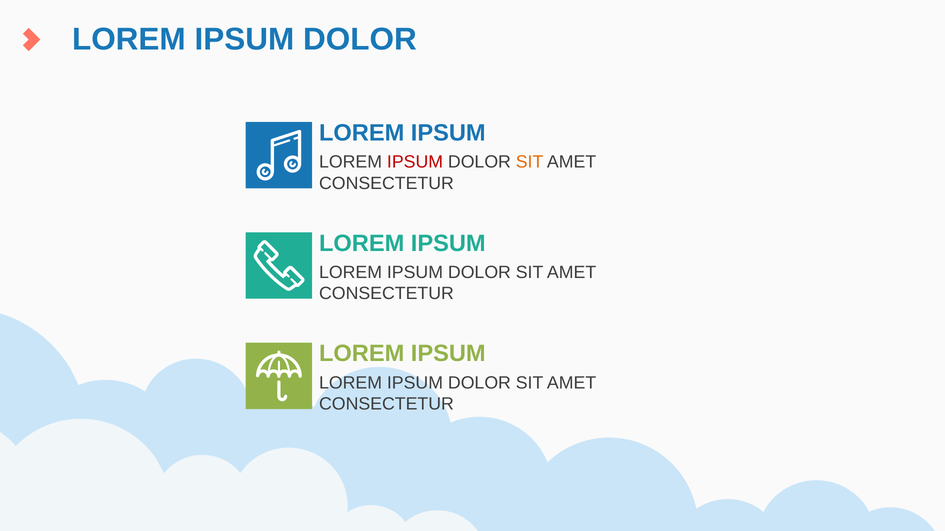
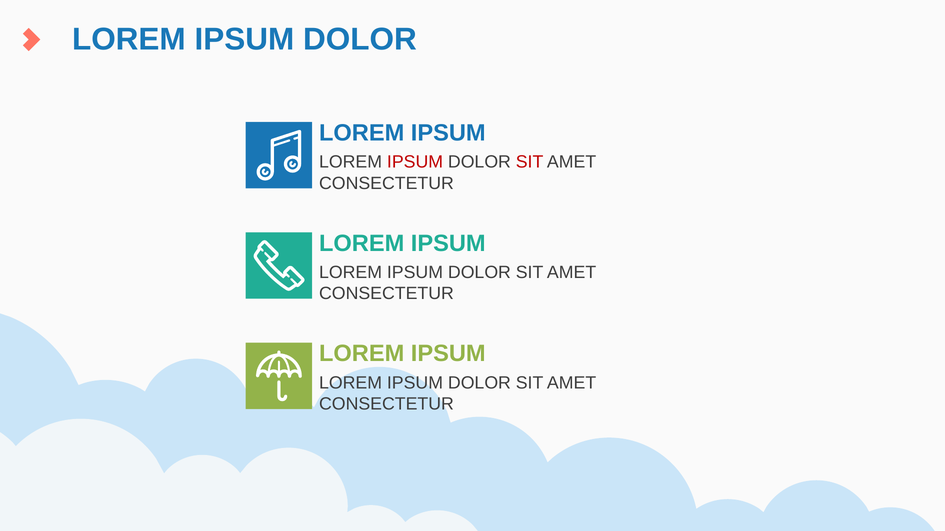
SIT at (530, 162) colour: orange -> red
